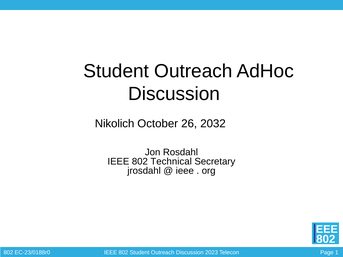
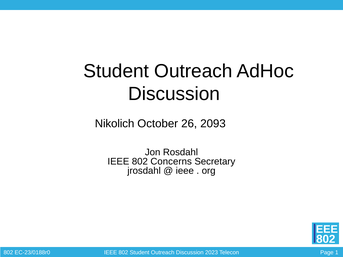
2032: 2032 -> 2093
Technical: Technical -> Concerns
